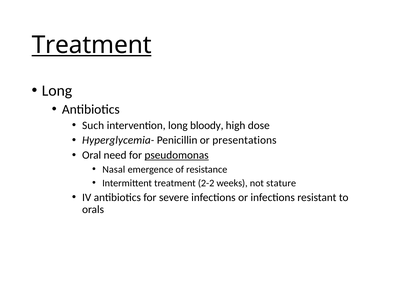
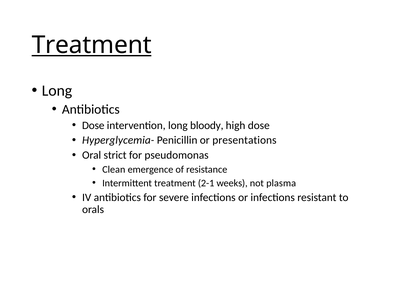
Such at (93, 125): Such -> Dose
need: need -> strict
pseudomonas underline: present -> none
Nasal: Nasal -> Clean
2-2: 2-2 -> 2-1
stature: stature -> plasma
